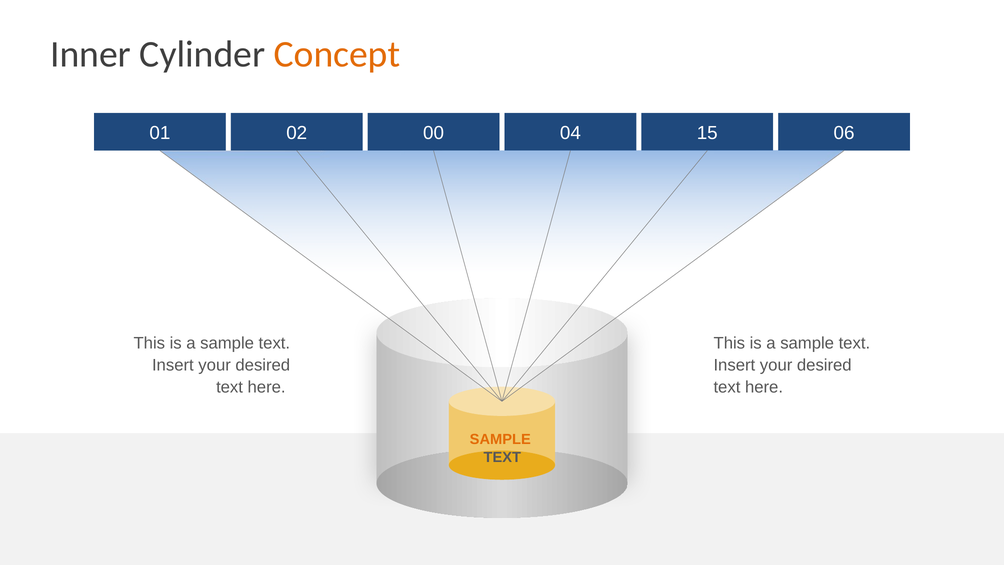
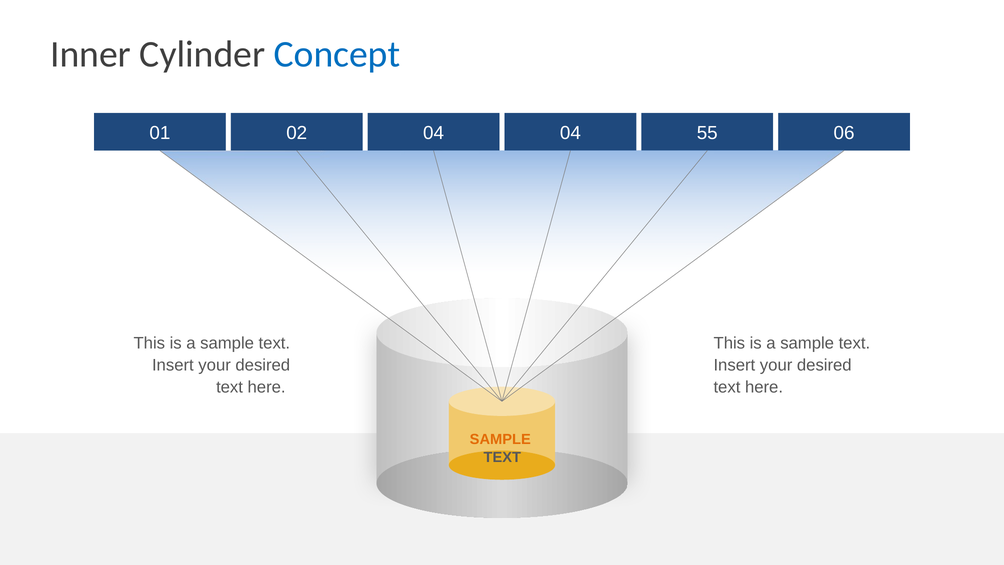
Concept colour: orange -> blue
02 00: 00 -> 04
15: 15 -> 55
